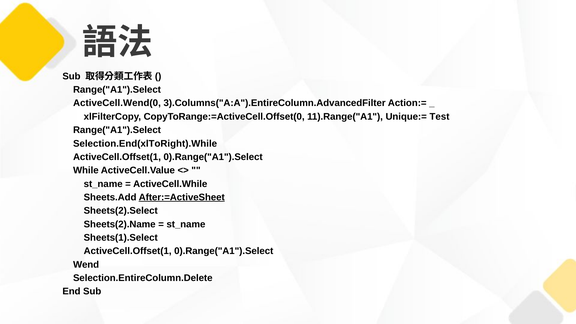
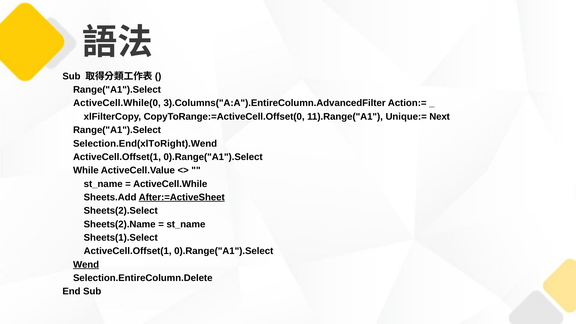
ActiveCell.Wend(0: ActiveCell.Wend(0 -> ActiveCell.While(0
Test: Test -> Next
Selection.End(xlToRight).While: Selection.End(xlToRight).While -> Selection.End(xlToRight).Wend
Wend underline: none -> present
